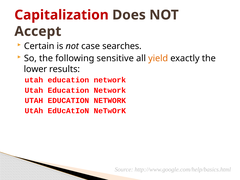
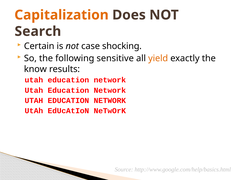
Capitalization colour: red -> orange
Accept: Accept -> Search
searches: searches -> shocking
lower: lower -> know
